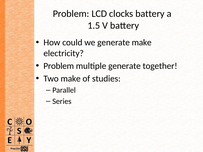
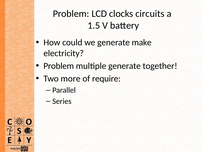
clocks battery: battery -> circuits
Two make: make -> more
studies: studies -> require
